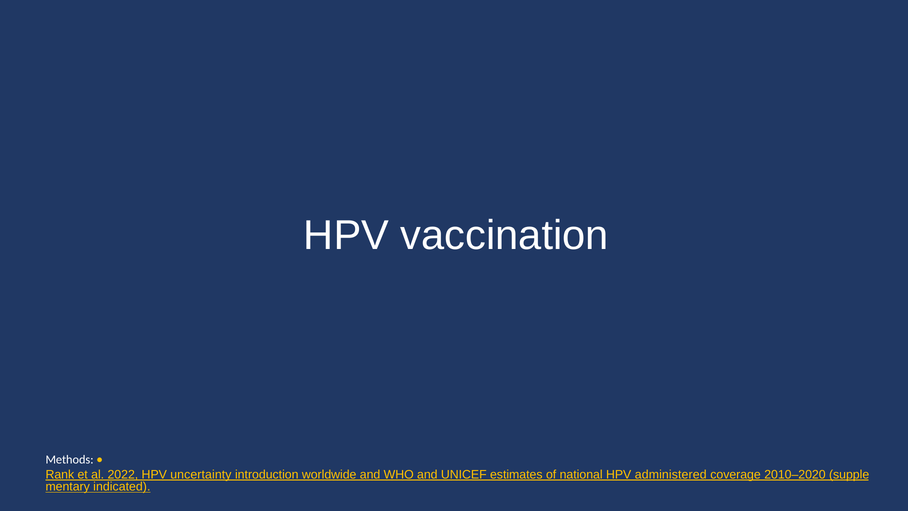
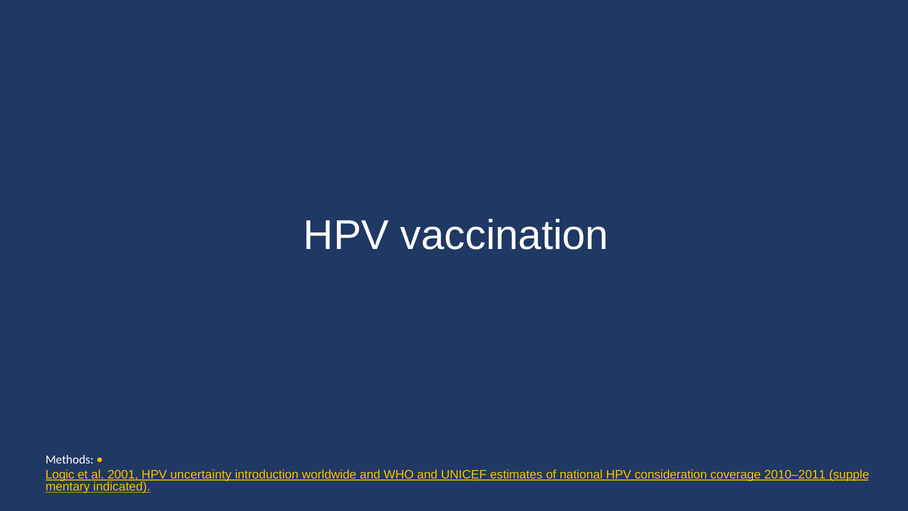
Rank: Rank -> Logic
2022: 2022 -> 2001
administered: administered -> consideration
2010–2020: 2010–2020 -> 2010–2011
